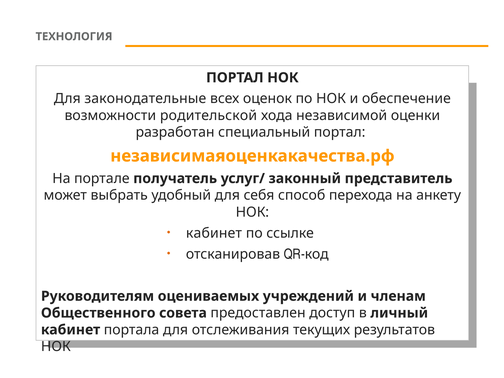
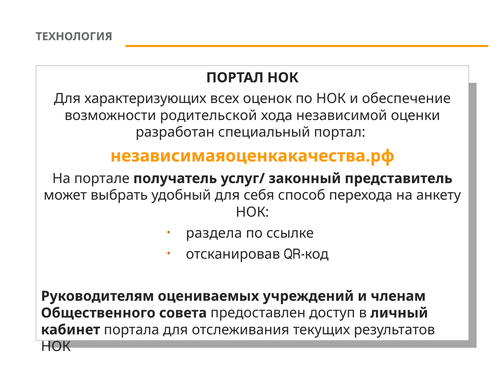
законодательные: законодательные -> характеризующих
кабинет at (214, 233): кабинет -> раздела
